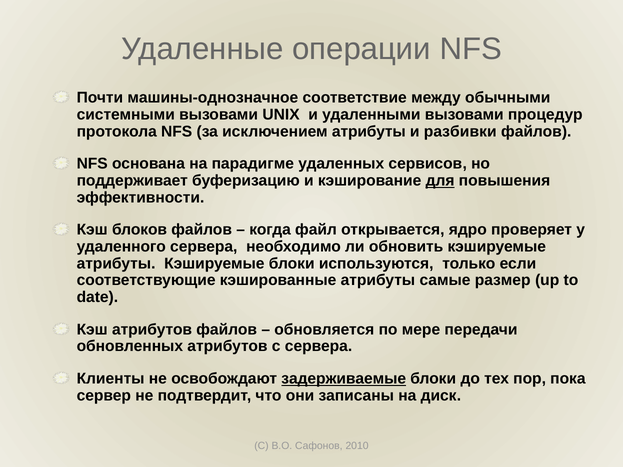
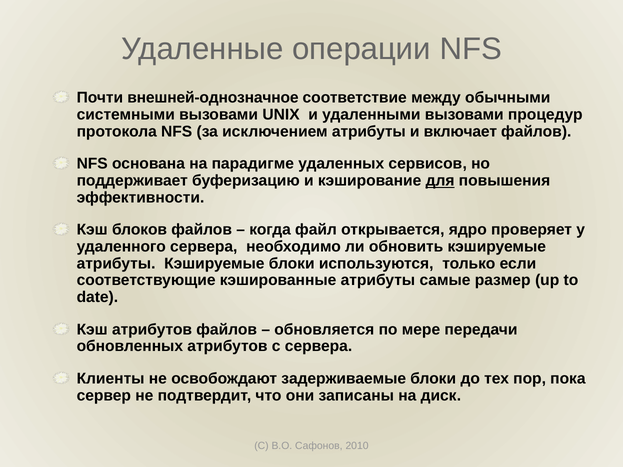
машины-однозначное: машины-однозначное -> внешней-однозначное
разбивки: разбивки -> включает
задерживаемые underline: present -> none
